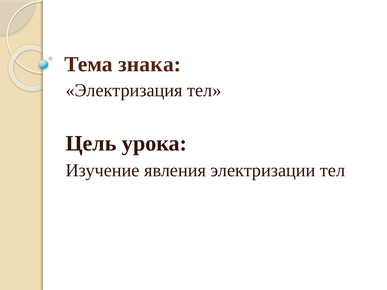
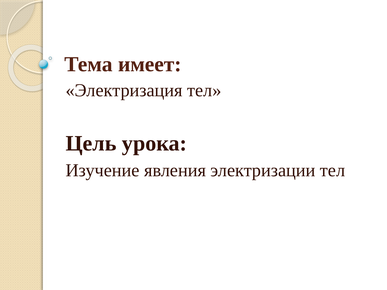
знака: знака -> имеет
